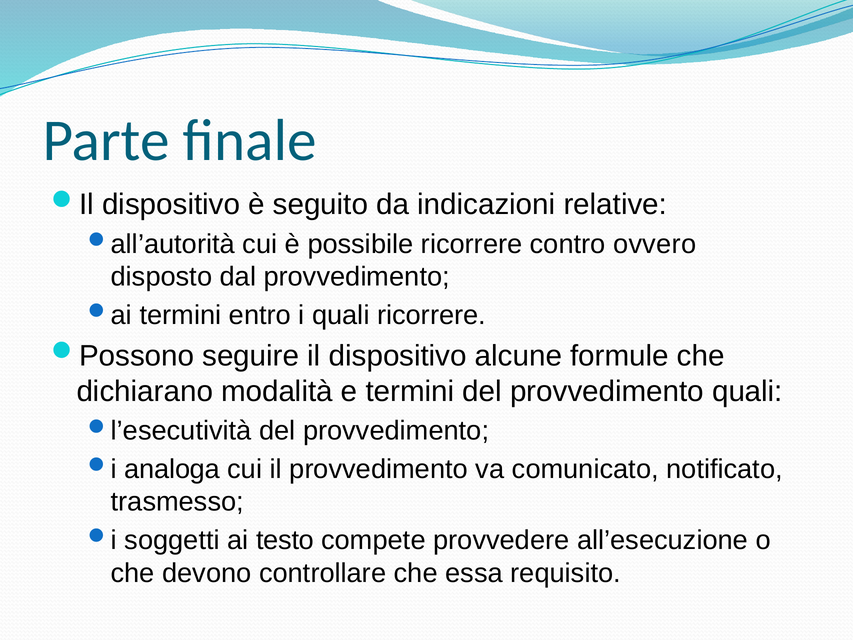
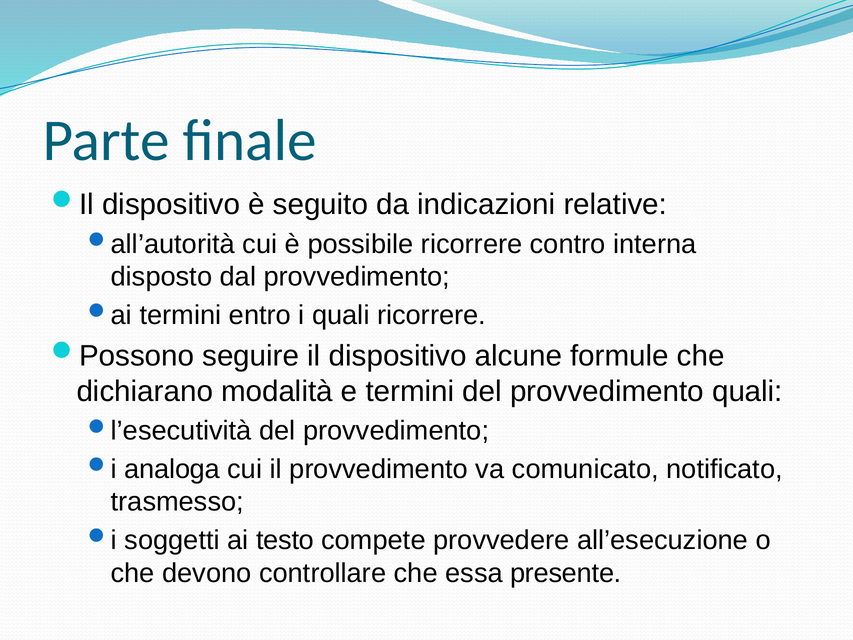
ovvero: ovvero -> interna
requisito: requisito -> presente
